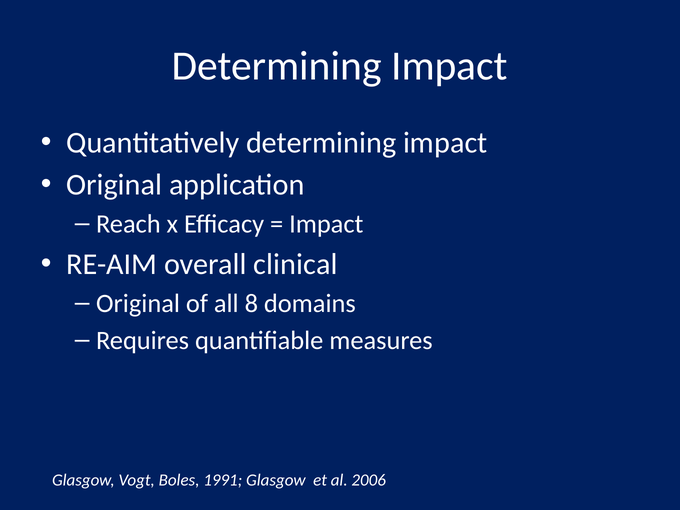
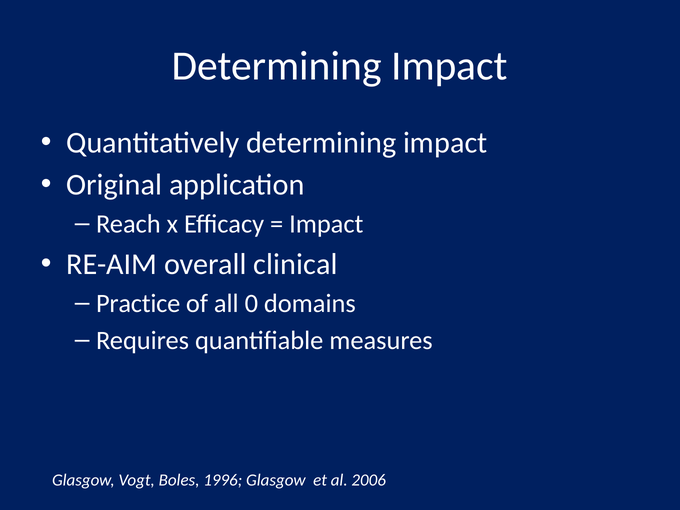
Original at (138, 303): Original -> Practice
8: 8 -> 0
1991: 1991 -> 1996
